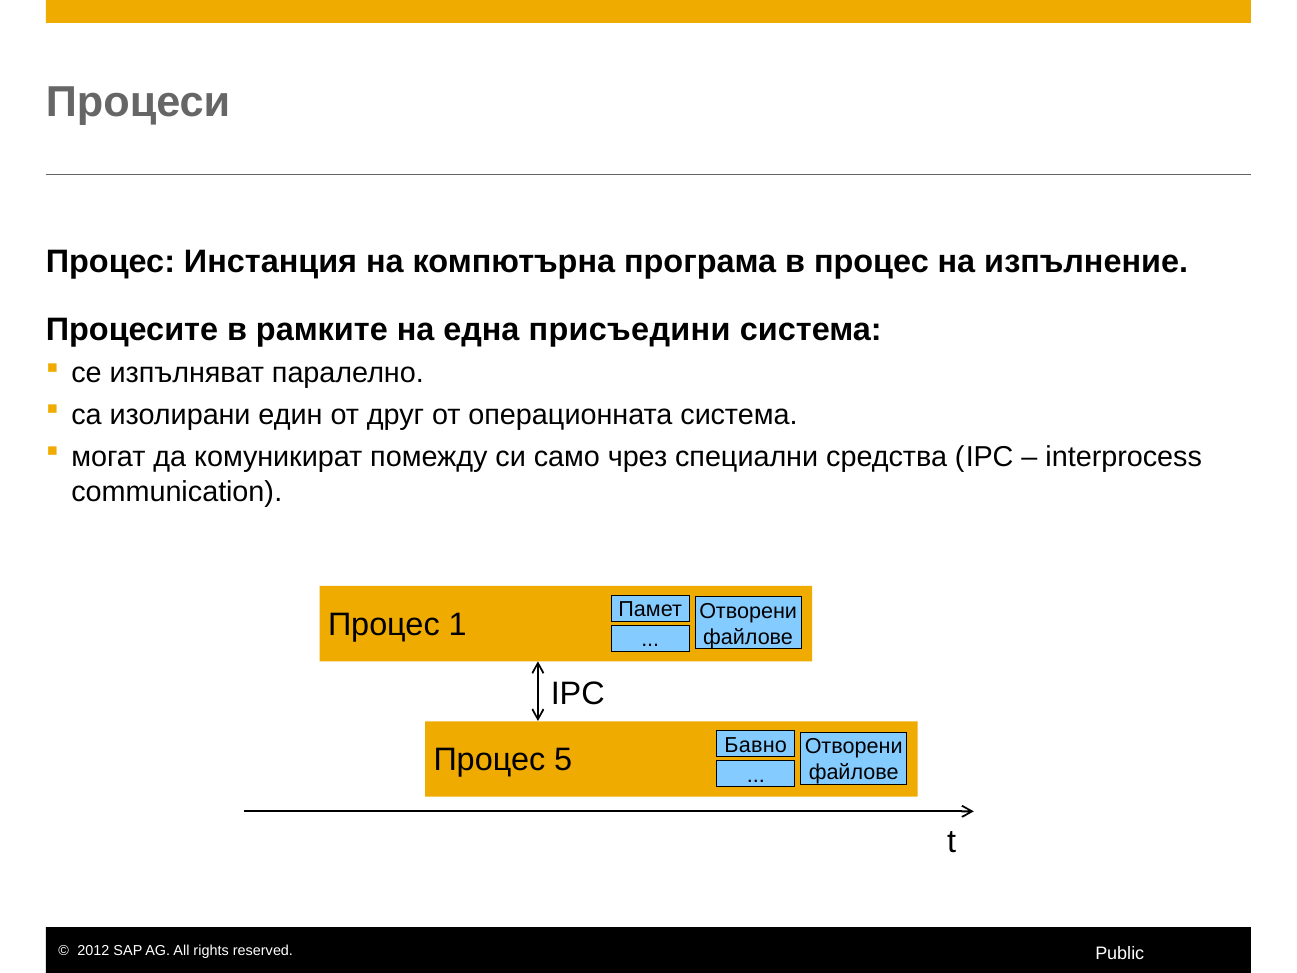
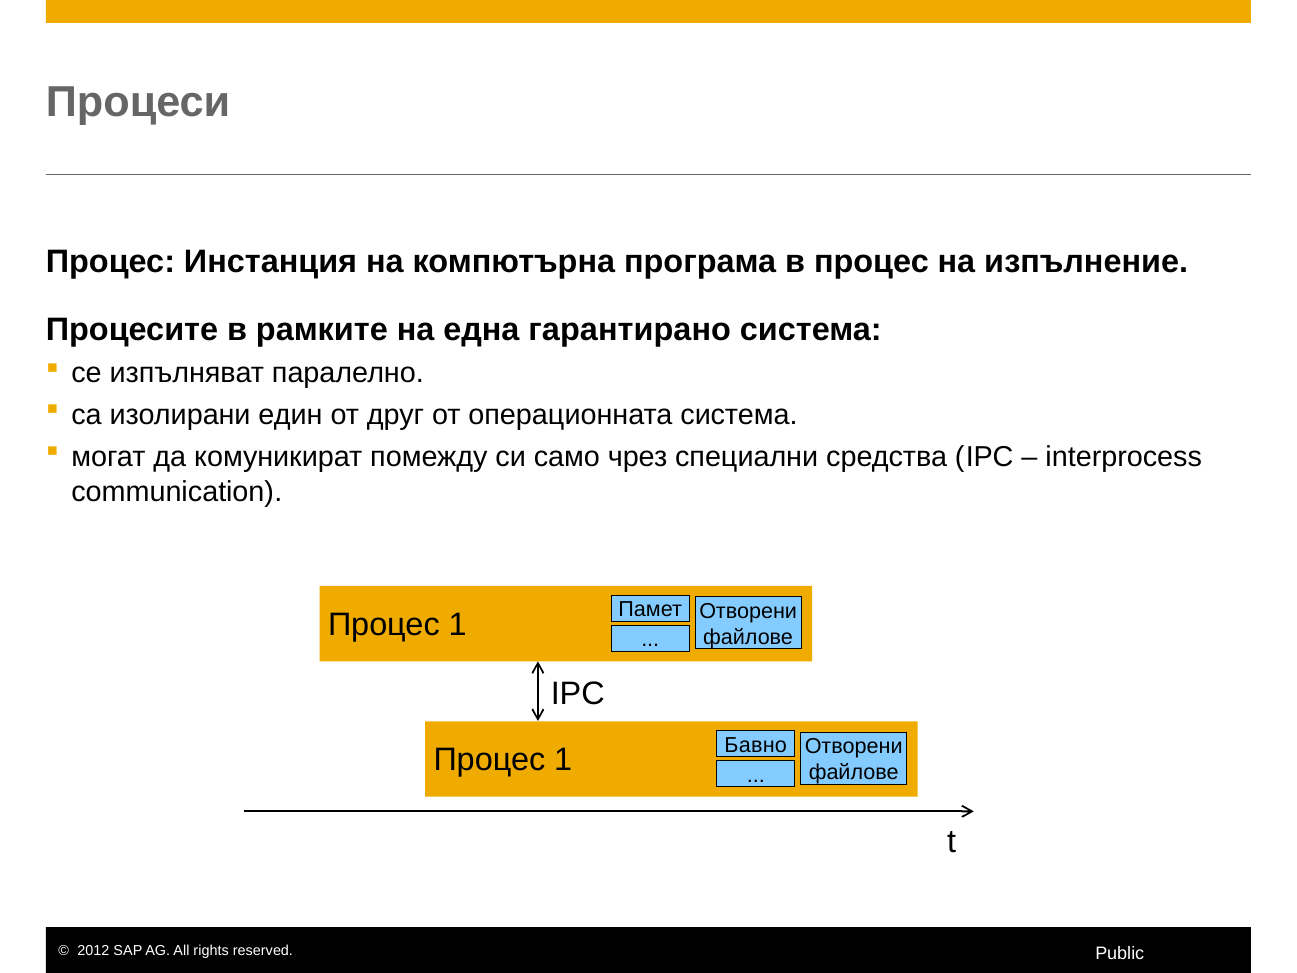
присъедини: присъедини -> гарантирано
5 at (563, 760): 5 -> 1
